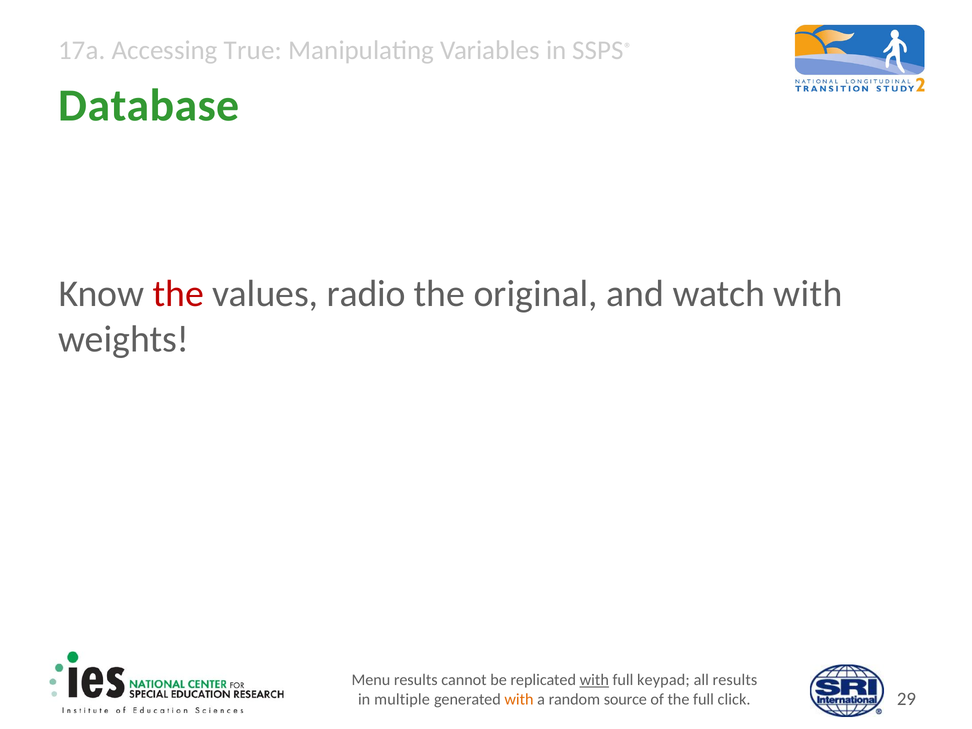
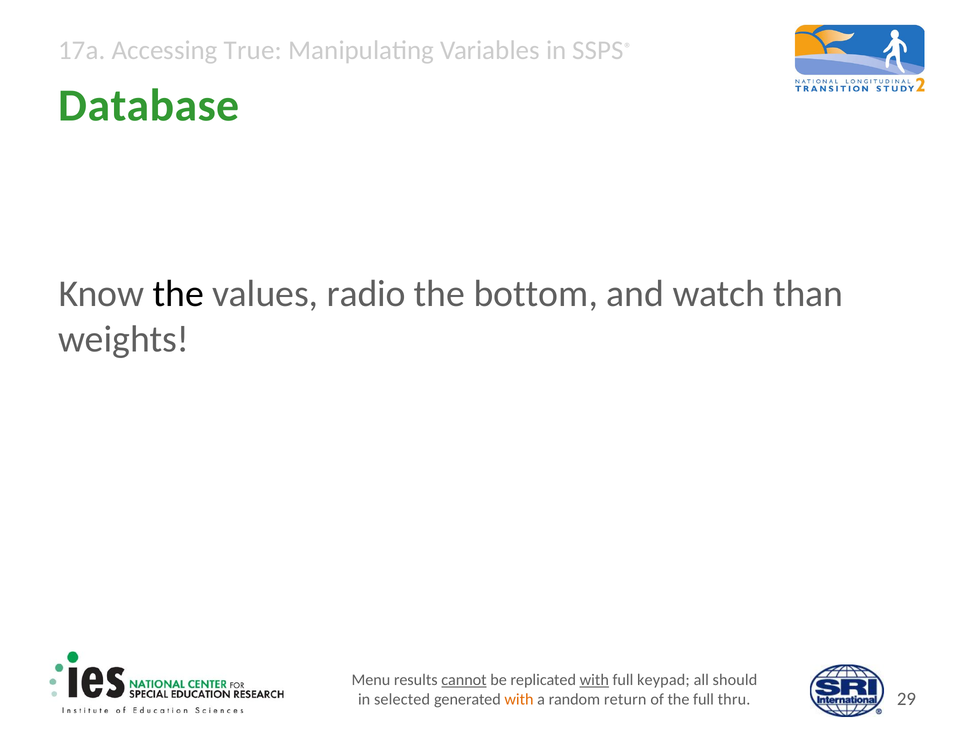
the at (178, 294) colour: red -> black
original: original -> bottom
watch with: with -> than
cannot underline: none -> present
all results: results -> should
multiple: multiple -> selected
source: source -> return
click: click -> thru
